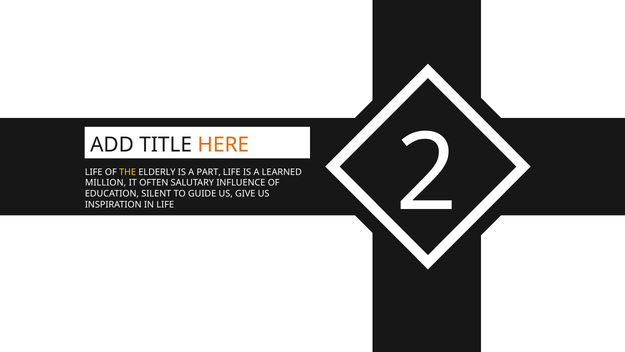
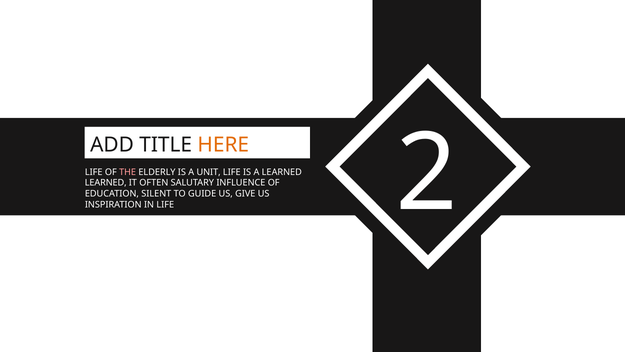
THE colour: yellow -> pink
PART: PART -> UNIT
MILLION at (106, 183): MILLION -> LEARNED
